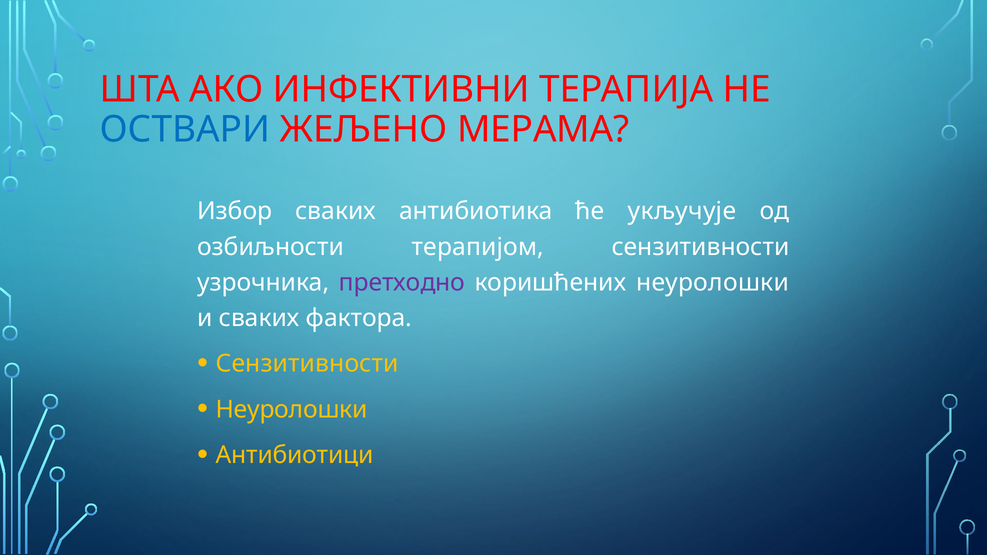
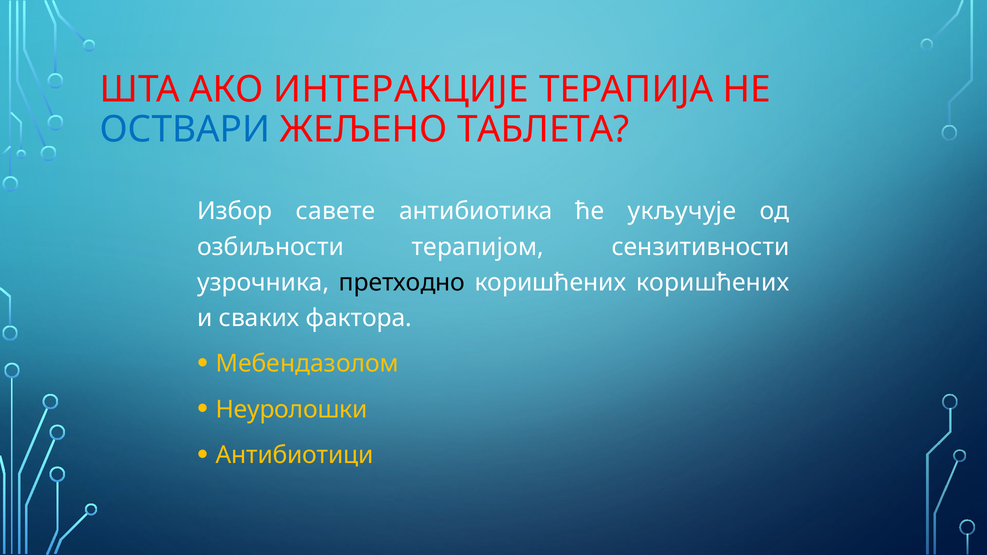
ИНФЕКТИВНИ: ИНФЕКТИВНИ -> ИНТЕРАКЦИЈЕ
МЕРАМА: МЕРАМА -> ТАБЛЕТА
Избор сваких: сваких -> савете
претходно colour: purple -> black
коришћених неуролошки: неуролошки -> коришћених
Сензитивности at (307, 364): Сензитивности -> Мебендазолом
